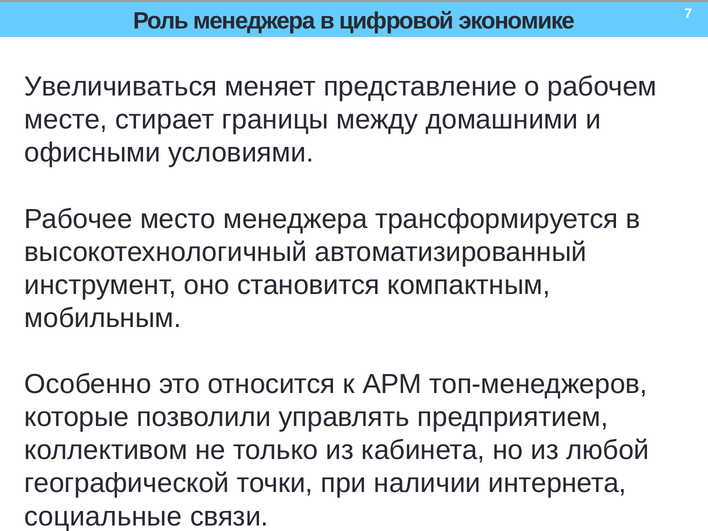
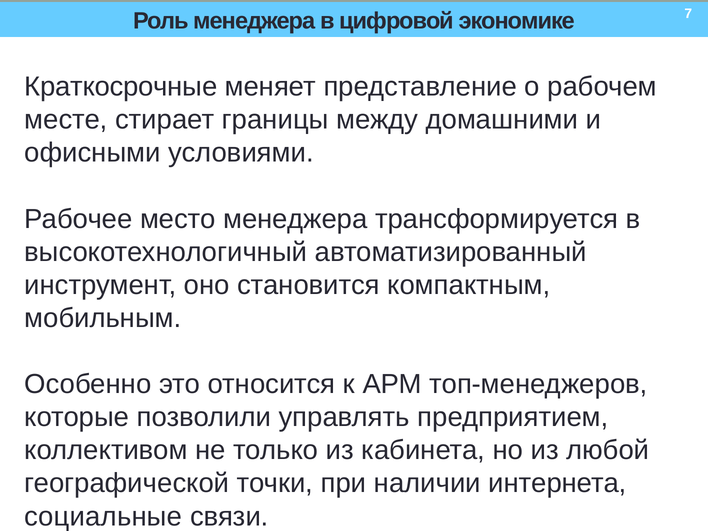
Увеличиваться: Увеличиваться -> Краткосрочные
